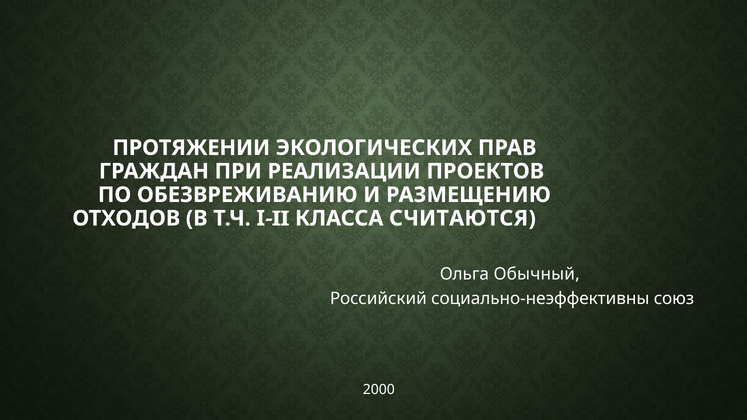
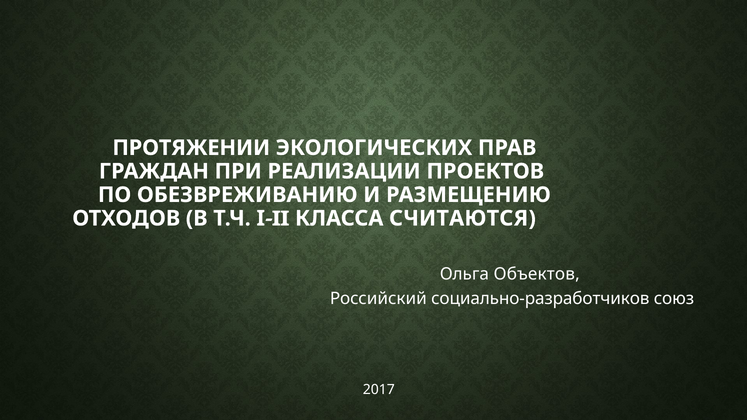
Обычный: Обычный -> Объектов
социально-неэффективны: социально-неэффективны -> социально-разработчиков
2000: 2000 -> 2017
